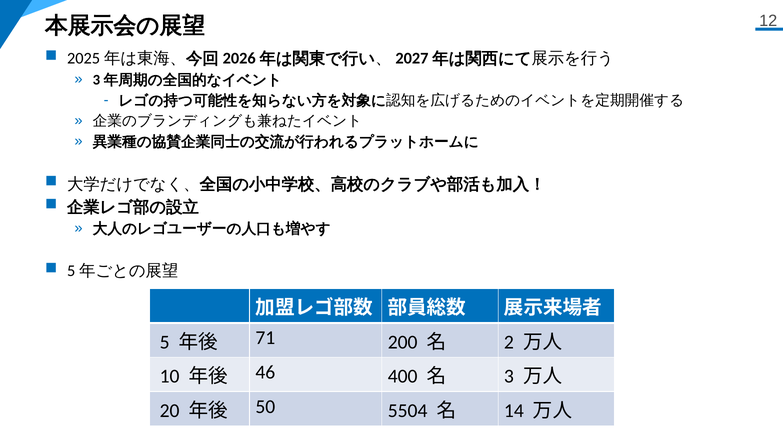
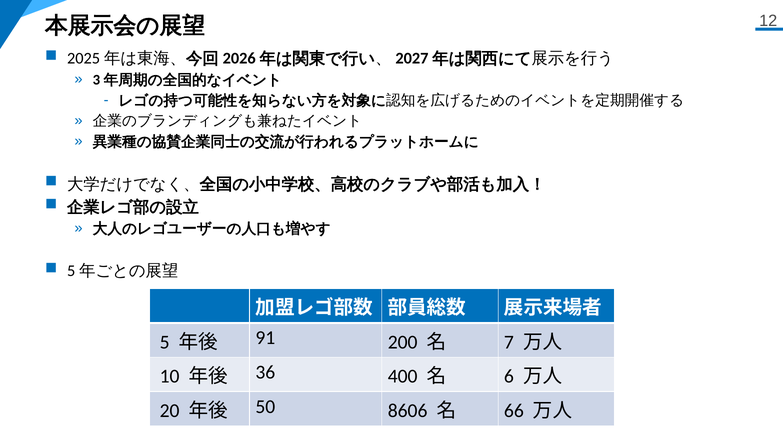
71: 71 -> 91
2: 2 -> 7
46: 46 -> 36
3: 3 -> 6
5504: 5504 -> 8606
14: 14 -> 66
